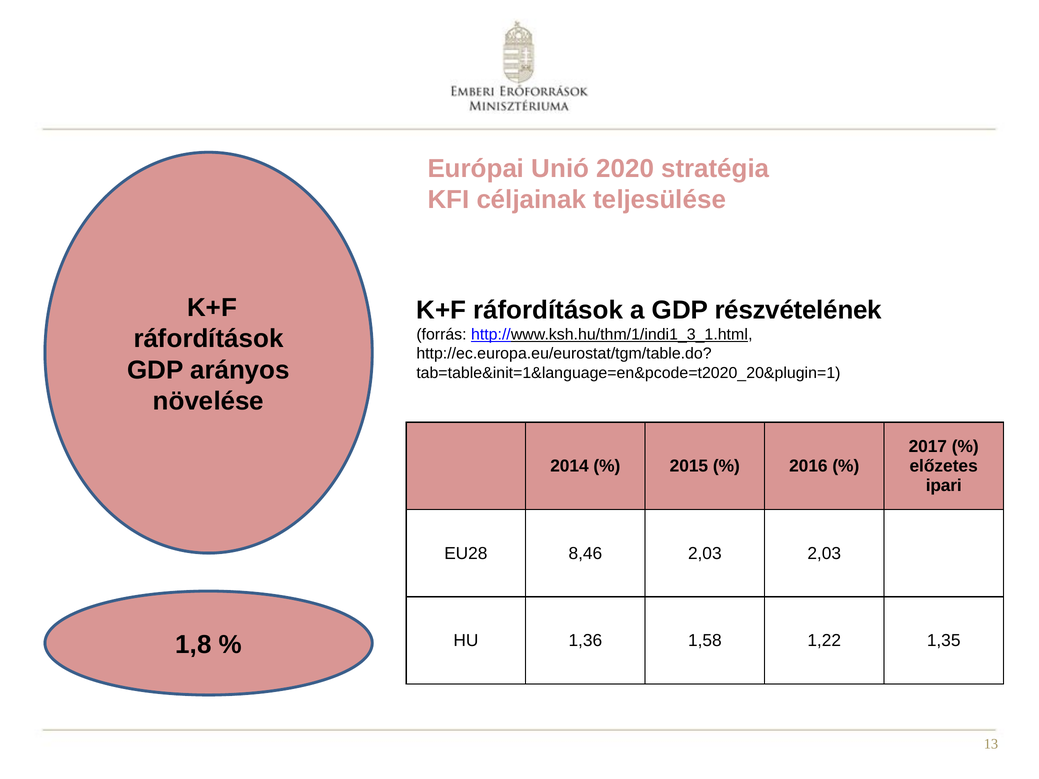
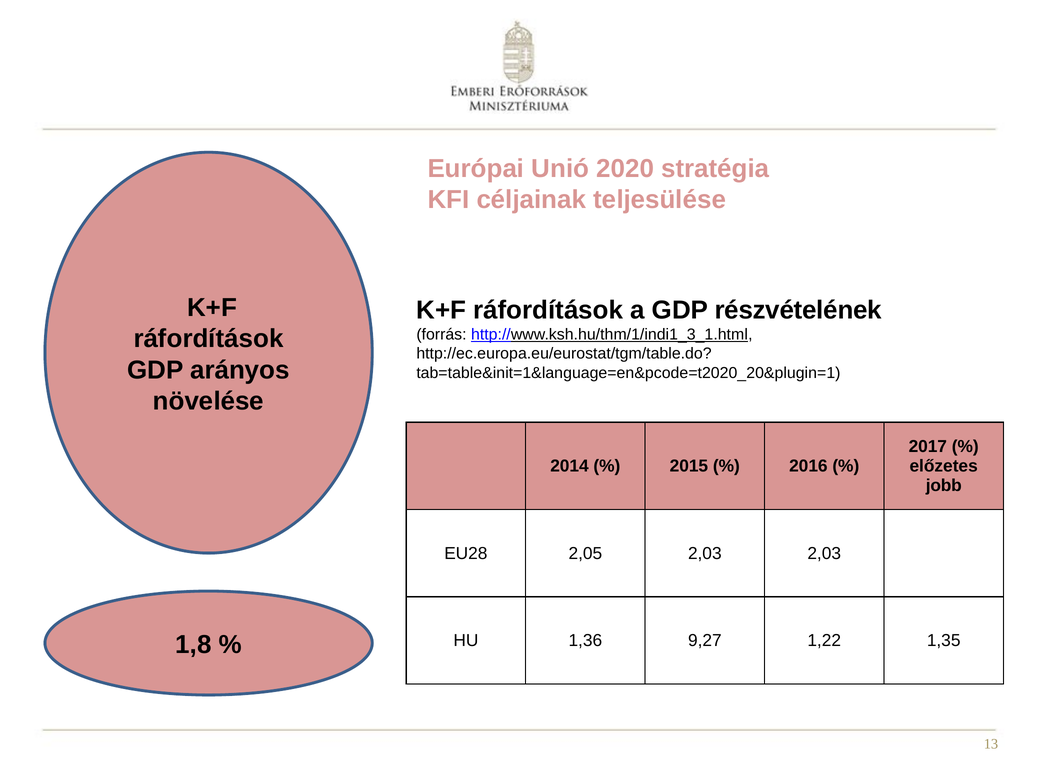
ipari: ipari -> jobb
8,46: 8,46 -> 2,05
1,58: 1,58 -> 9,27
